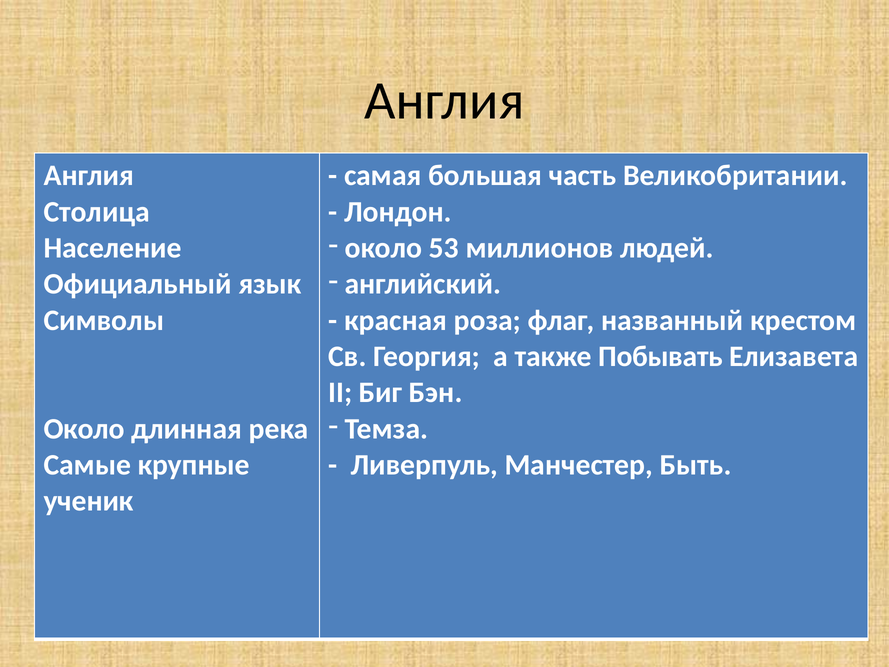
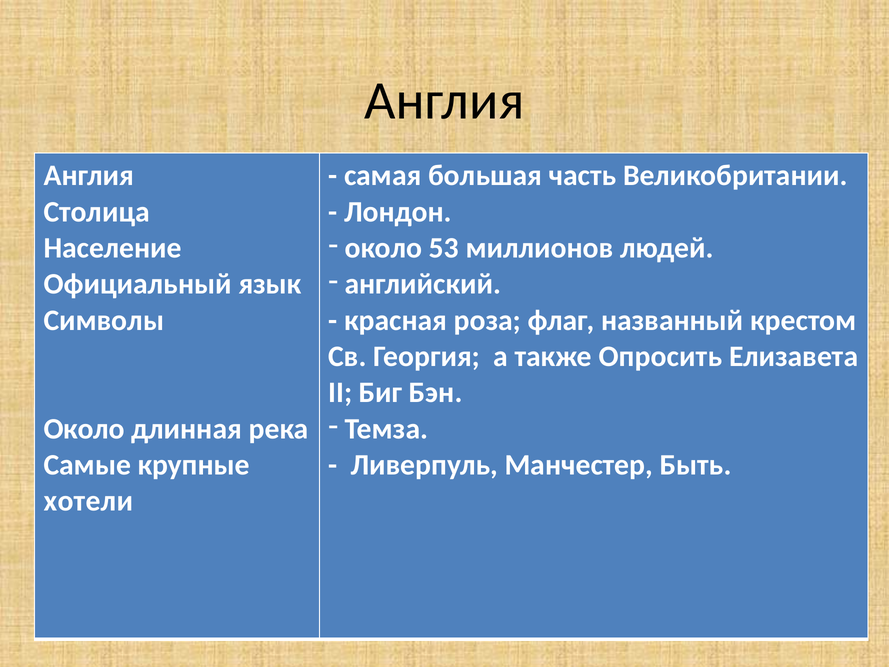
Побывать: Побывать -> Опросить
ученик: ученик -> хотели
